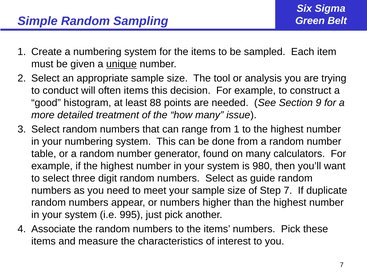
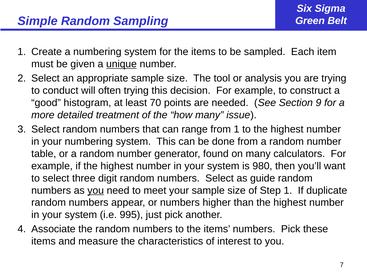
often items: items -> trying
88: 88 -> 70
you at (96, 191) underline: none -> present
Step 7: 7 -> 1
